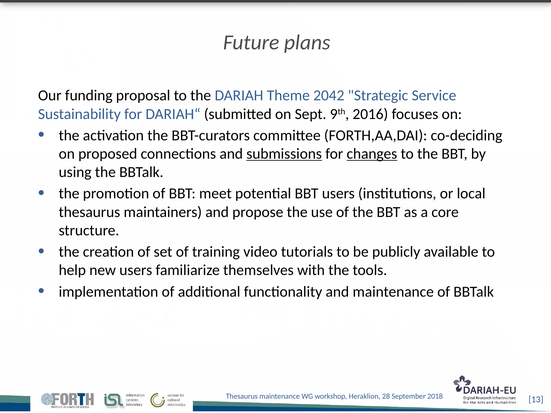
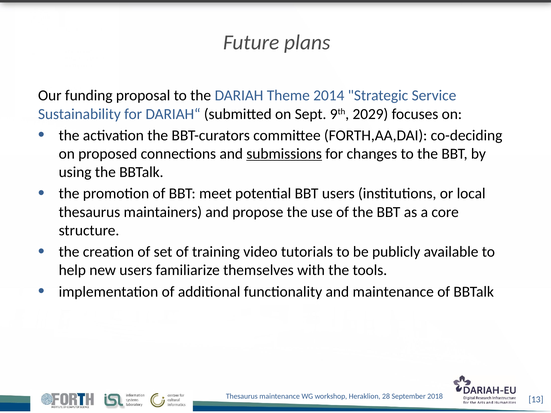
2042: 2042 -> 2014
2016: 2016 -> 2029
changes underline: present -> none
